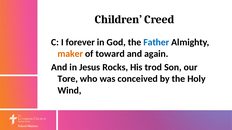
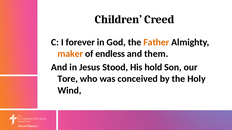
Father colour: blue -> orange
toward: toward -> endless
again: again -> them
Rocks: Rocks -> Stood
trod: trod -> hold
